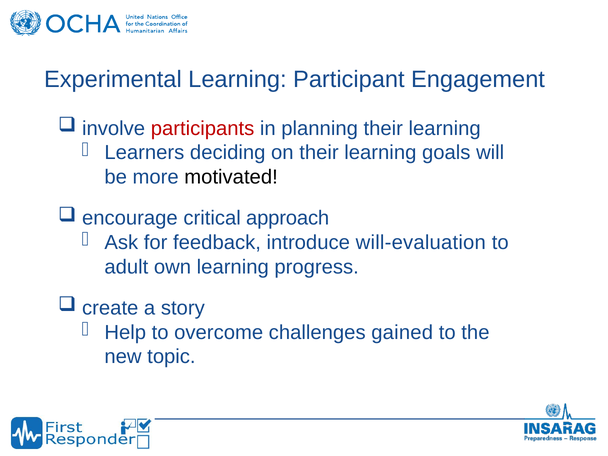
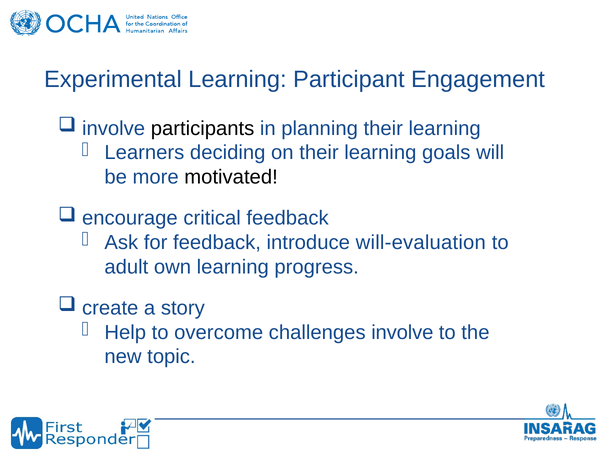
participants colour: red -> black
critical approach: approach -> feedback
challenges gained: gained -> involve
